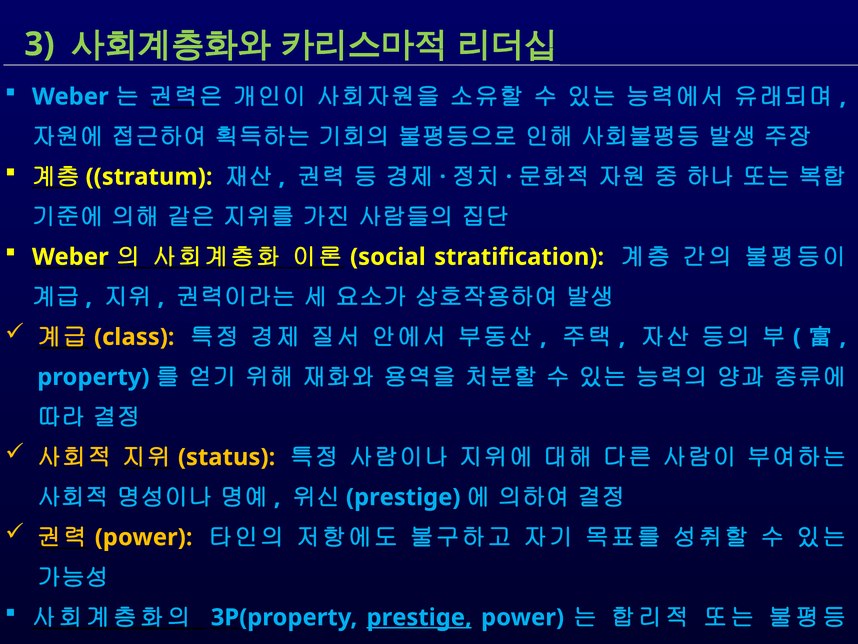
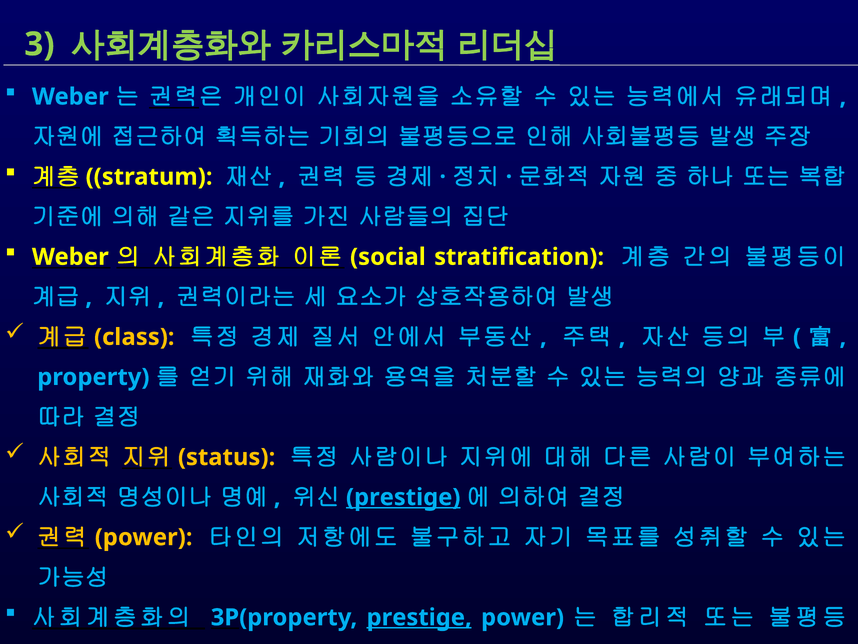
prestige at (403, 497) underline: none -> present
